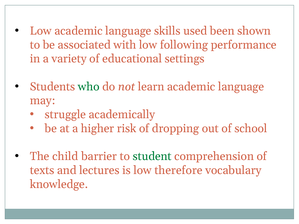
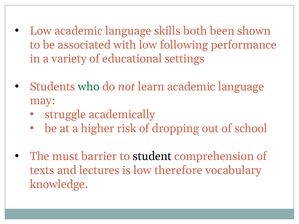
used: used -> both
child: child -> must
student colour: green -> black
